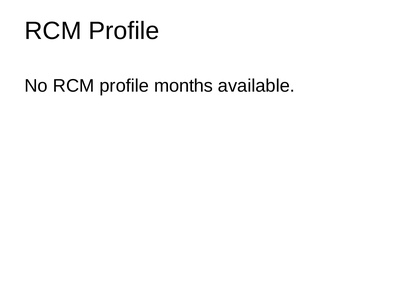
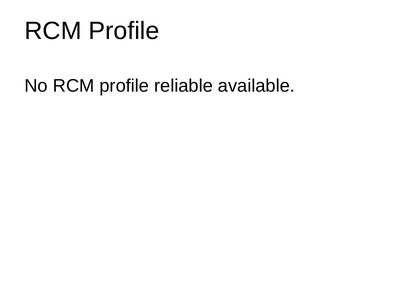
months: months -> reliable
